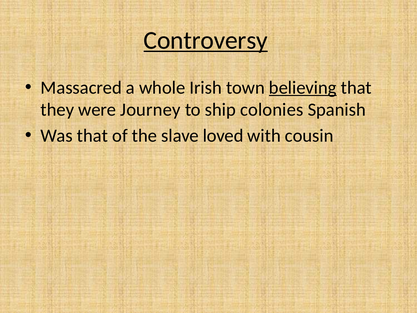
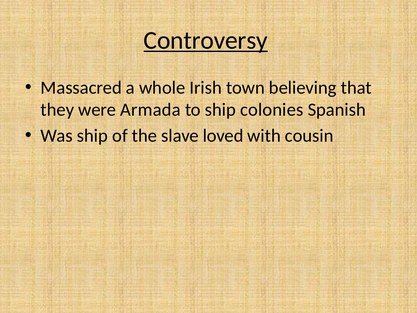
believing underline: present -> none
Journey: Journey -> Armada
Was that: that -> ship
